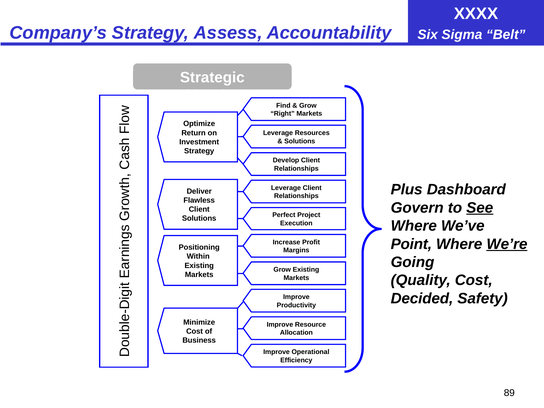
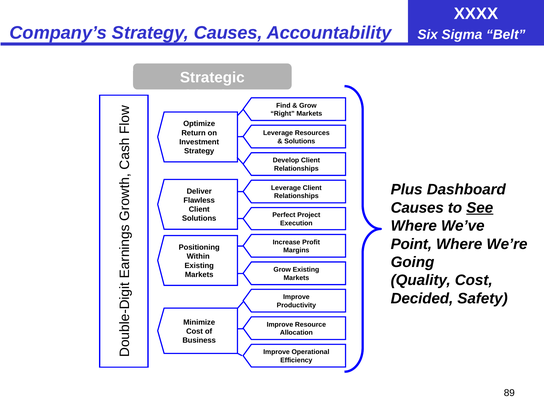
Strategy Assess: Assess -> Causes
Govern at (417, 208): Govern -> Causes
We’re underline: present -> none
